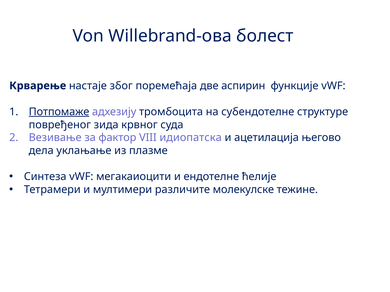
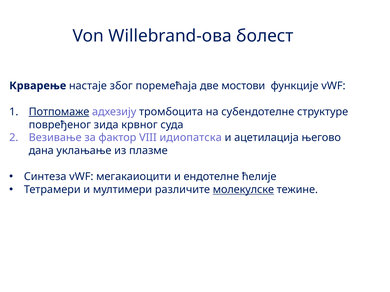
аспирин: аспирин -> мостови
дела: дела -> дана
молекулске underline: none -> present
